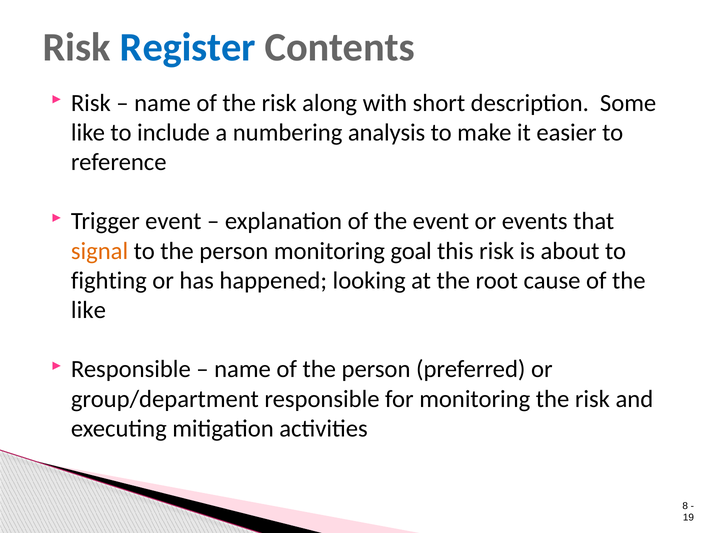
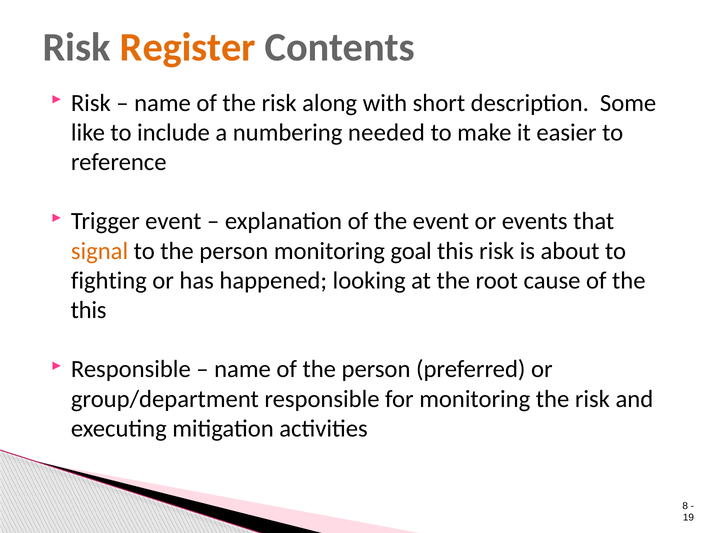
Register colour: blue -> orange
analysis: analysis -> needed
like at (88, 310): like -> this
